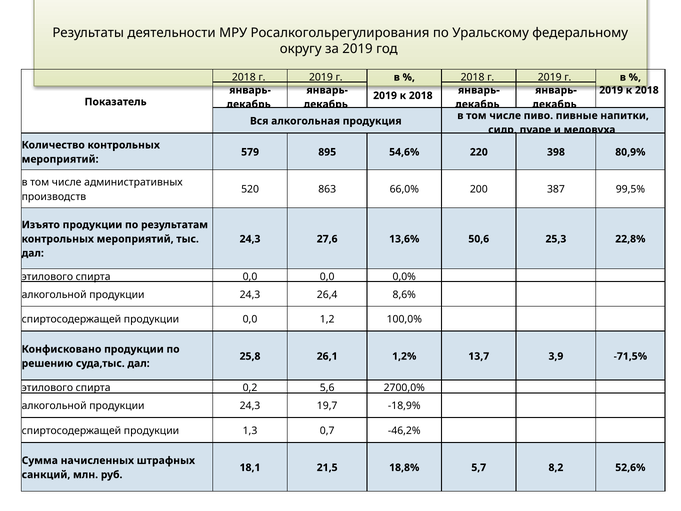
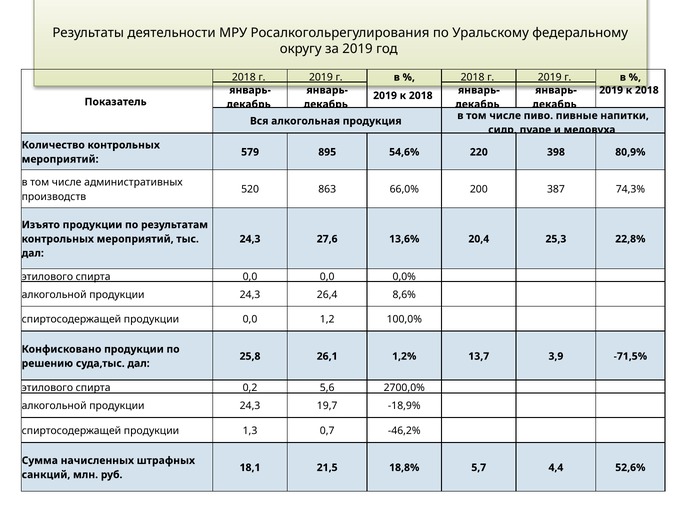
99,5%: 99,5% -> 74,3%
50,6: 50,6 -> 20,4
8,2: 8,2 -> 4,4
